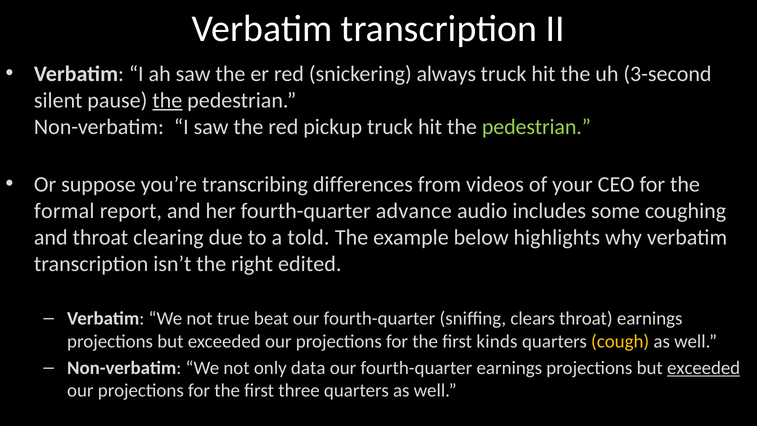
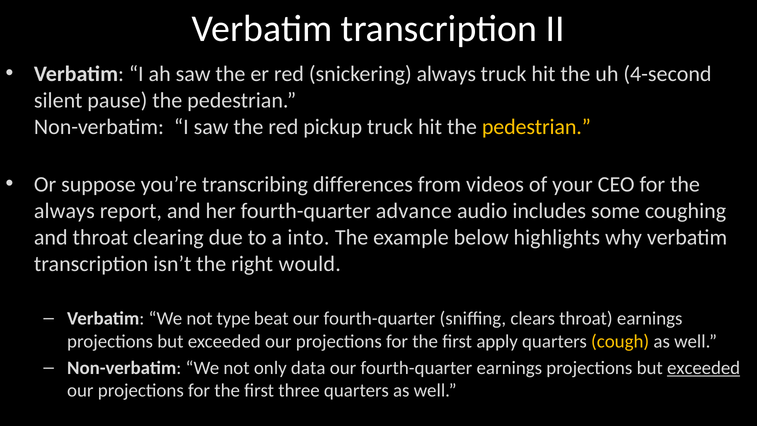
3-second: 3-second -> 4-second
the at (167, 100) underline: present -> none
pedestrian at (536, 127) colour: light green -> yellow
formal at (64, 211): formal -> always
told: told -> into
edited: edited -> would
true: true -> type
kinds: kinds -> apply
